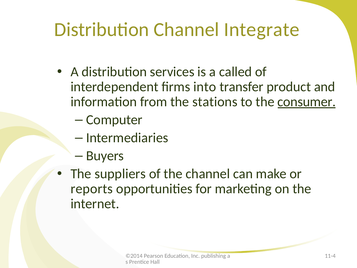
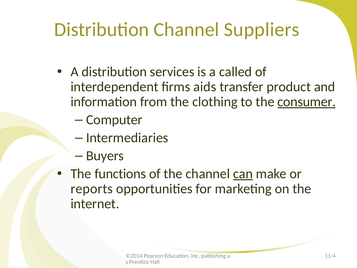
Integrate: Integrate -> Suppliers
into: into -> aids
stations: stations -> clothing
suppliers: suppliers -> functions
can underline: none -> present
